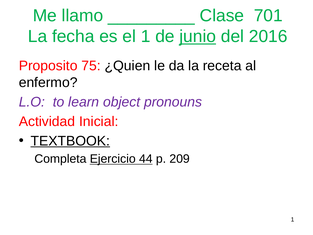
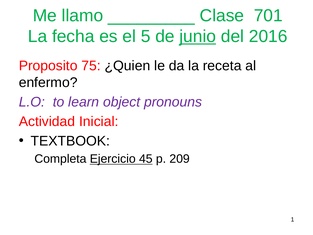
el 1: 1 -> 5
TEXTBOOK underline: present -> none
44: 44 -> 45
